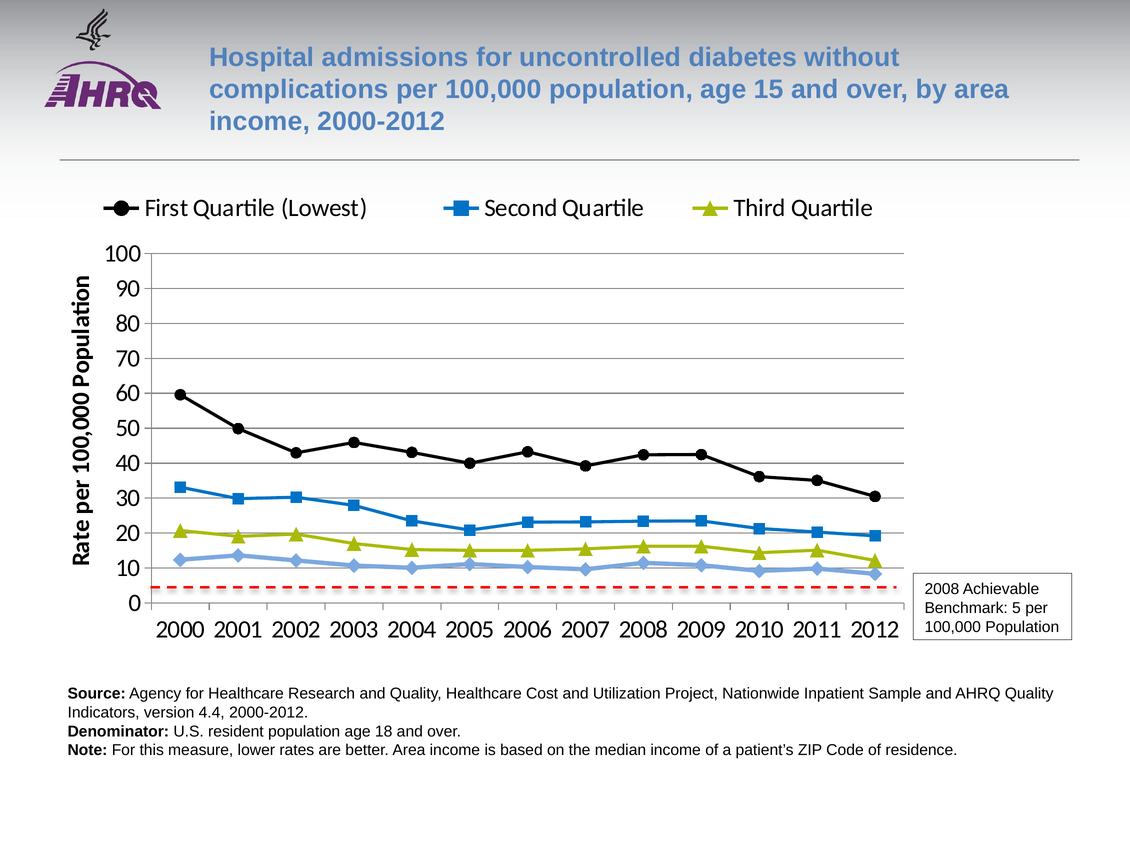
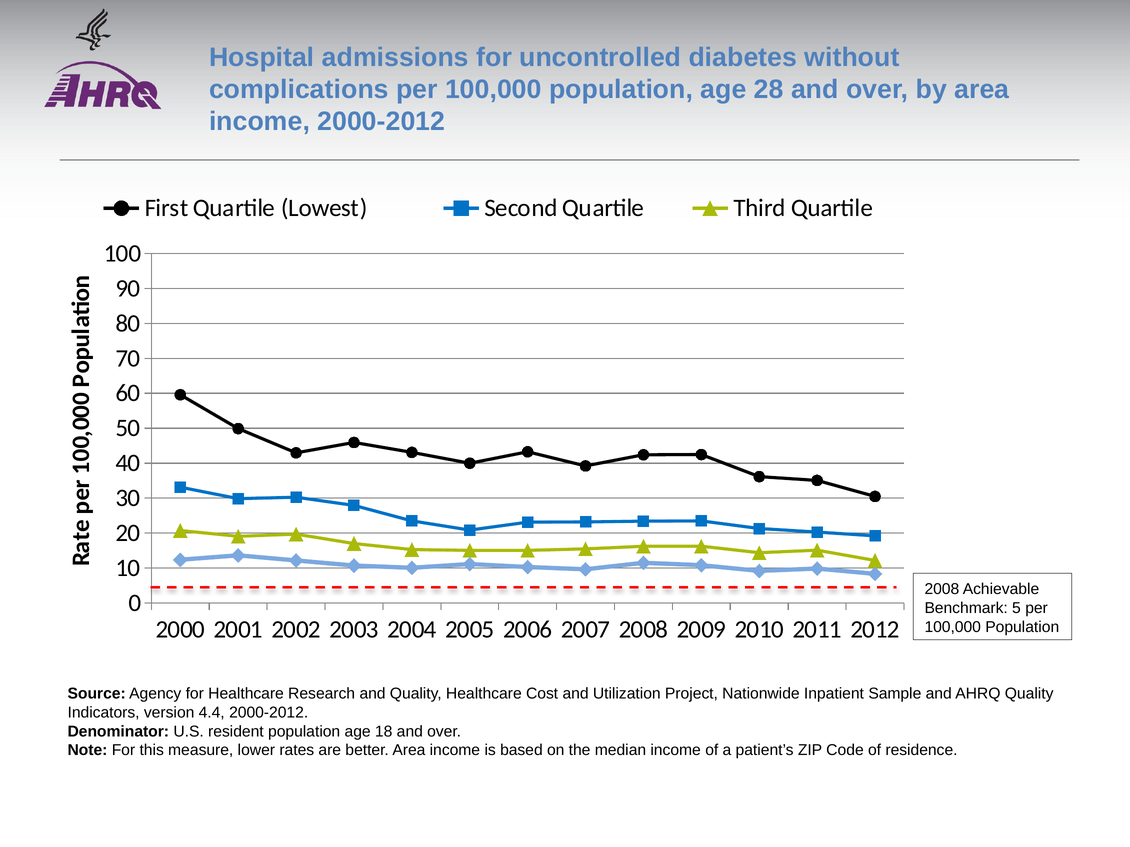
15: 15 -> 28
